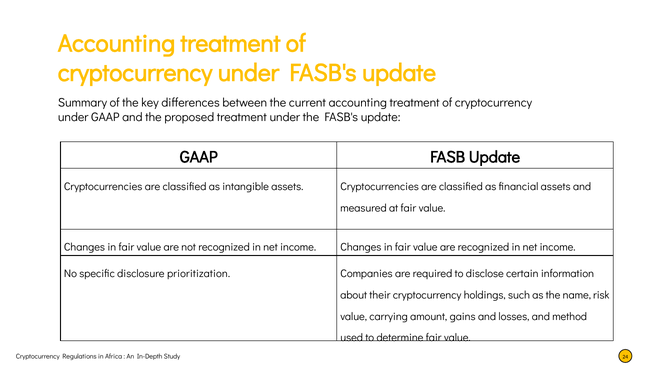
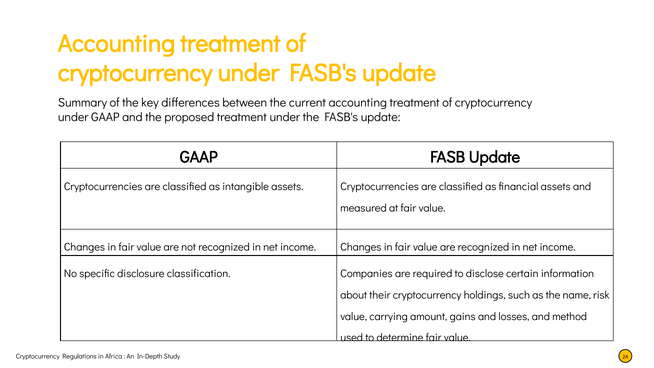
prioritization: prioritization -> classification
